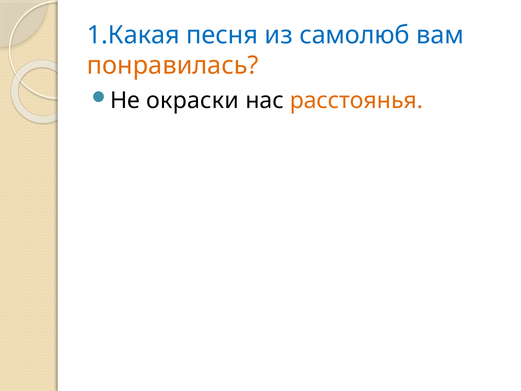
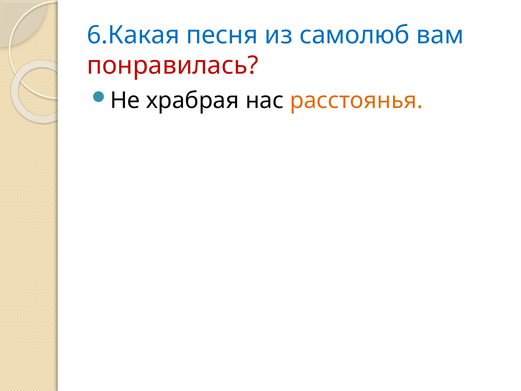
1.Какая: 1.Какая -> 6.Какая
понравилась colour: orange -> red
окраски: окраски -> храбрая
